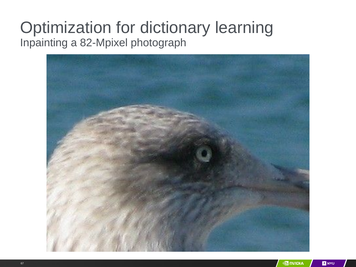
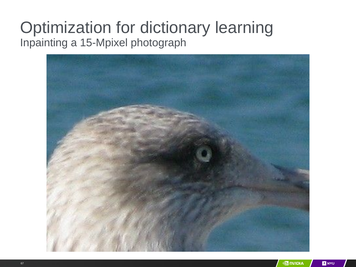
82-Mpixel: 82-Mpixel -> 15-Mpixel
